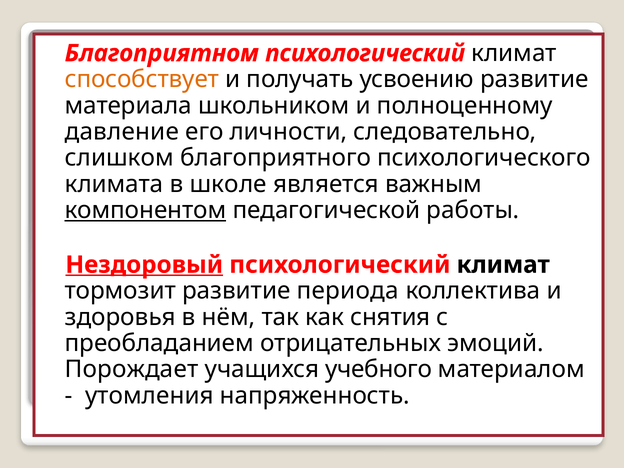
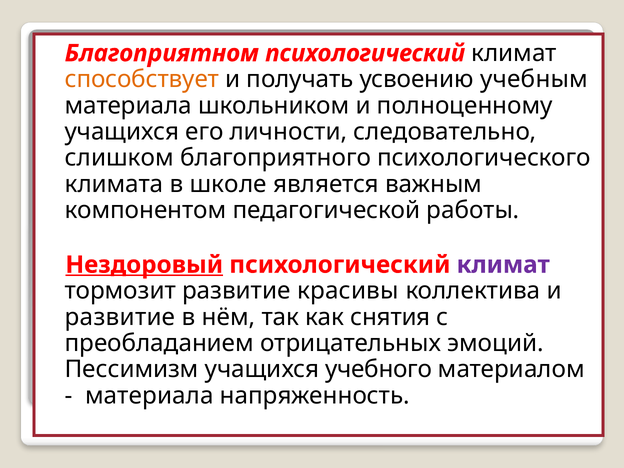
усвоению развитие: развитие -> учебным
давление at (122, 132): давление -> учащихся
компонентом underline: present -> none
климат at (503, 265) colour: black -> purple
периода: периода -> красивы
здоровья at (120, 317): здоровья -> развитие
Порождает: Порождает -> Пессимизм
утомления at (149, 396): утомления -> материала
